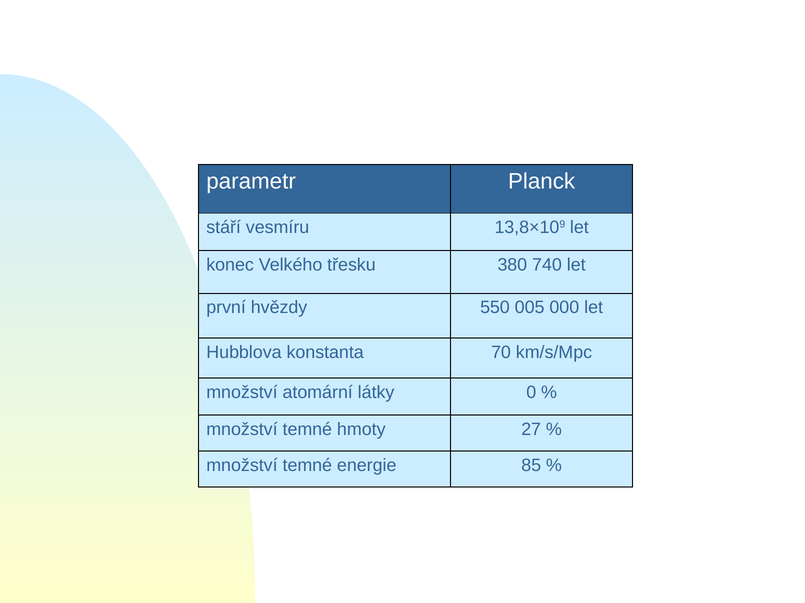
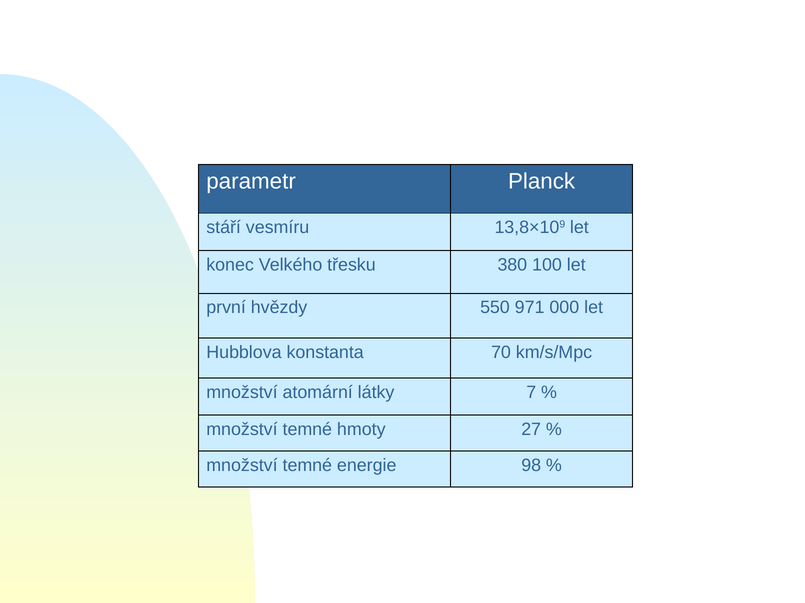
740: 740 -> 100
005: 005 -> 971
0: 0 -> 7
85: 85 -> 98
